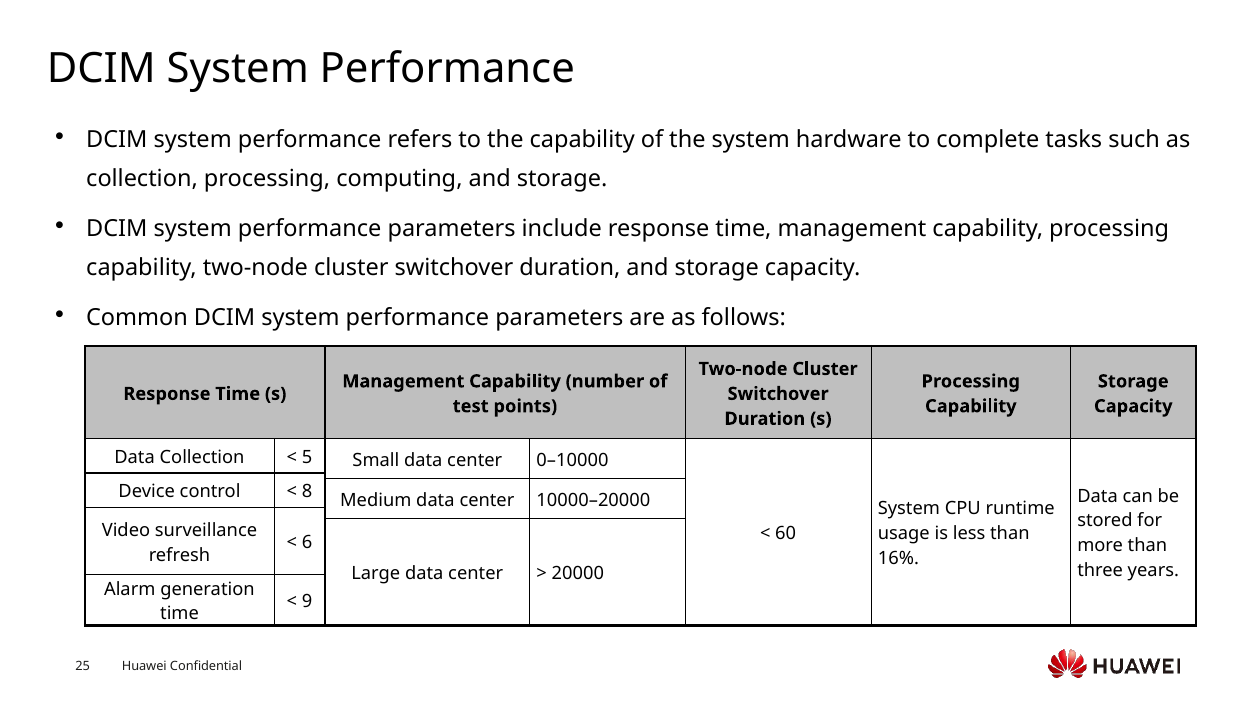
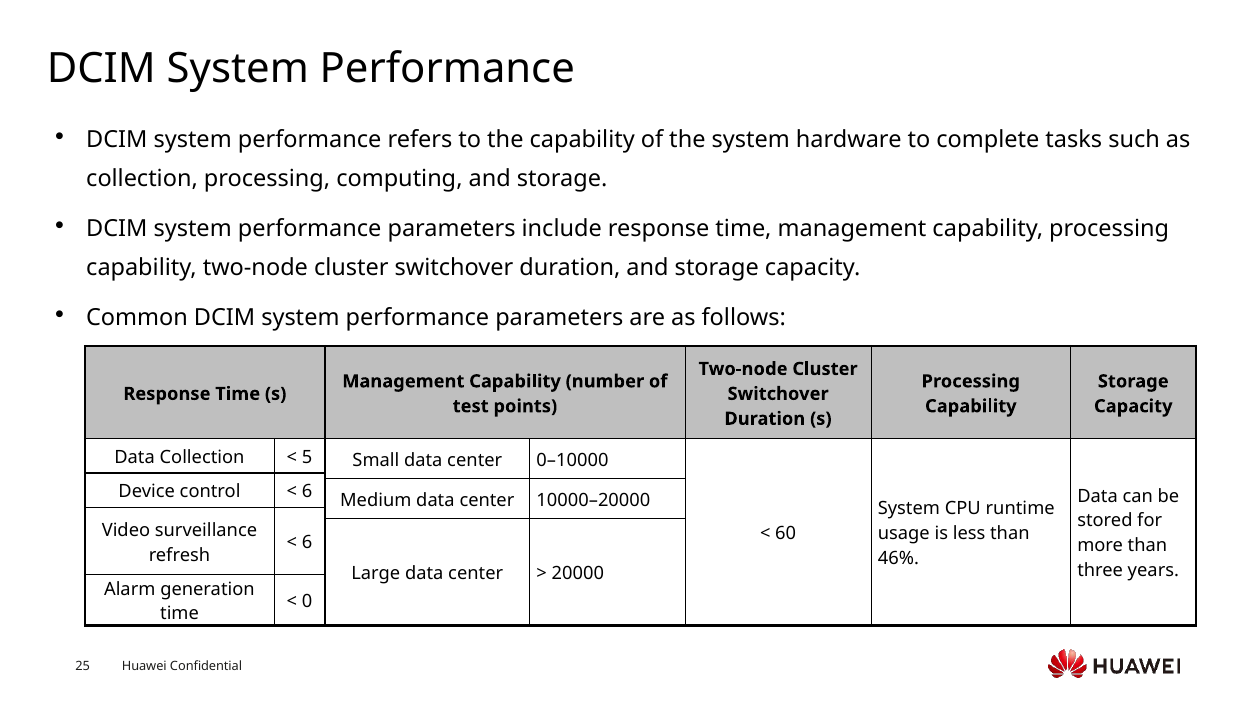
8 at (307, 492): 8 -> 6
16%: 16% -> 46%
9: 9 -> 0
